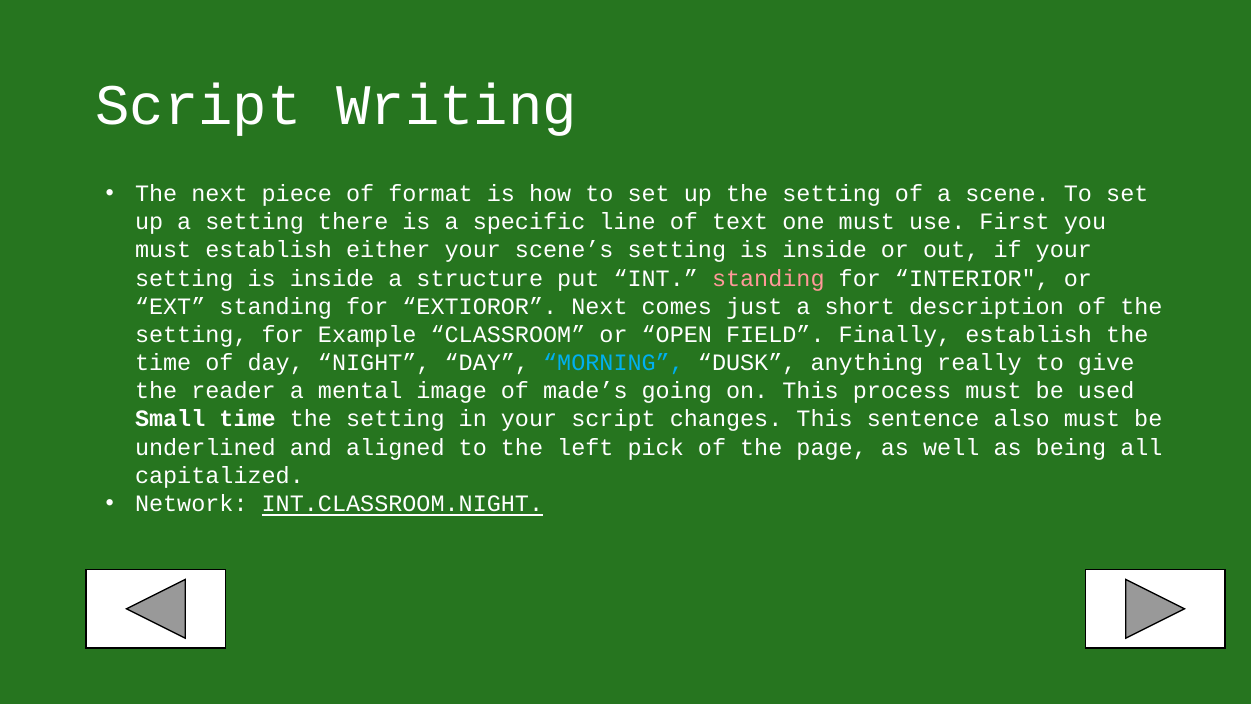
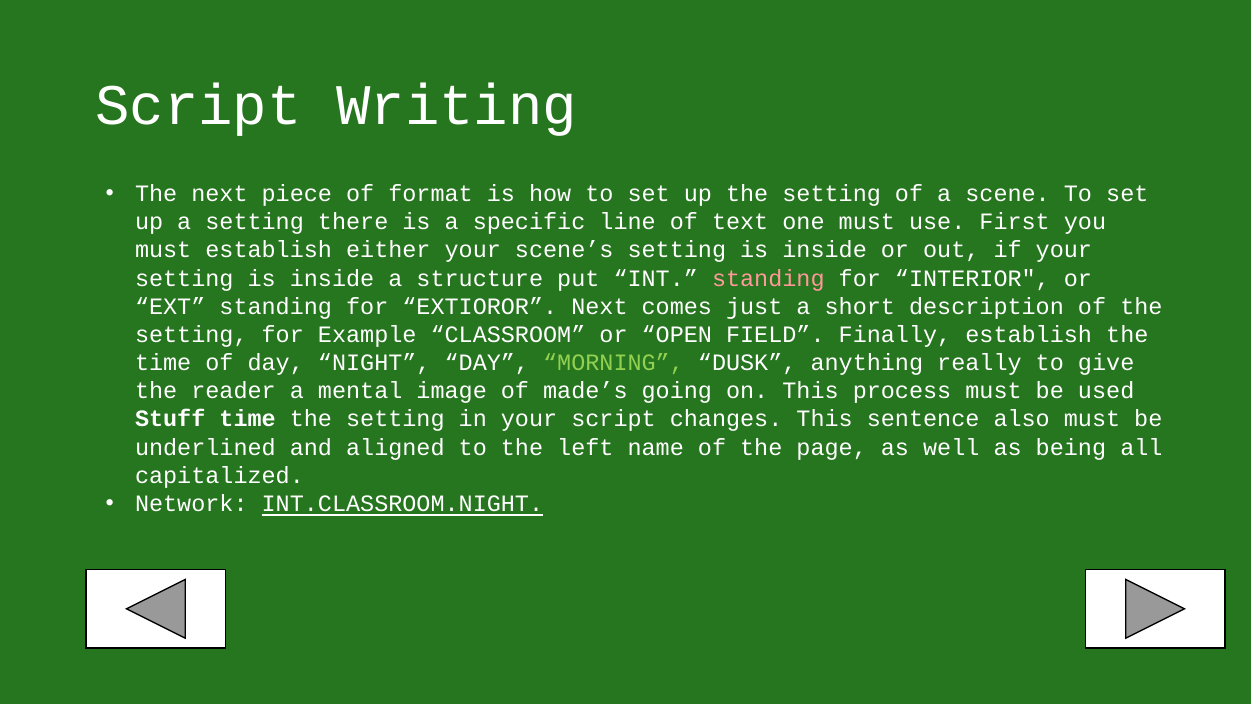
MORNING colour: light blue -> light green
Small: Small -> Stuff
pick: pick -> name
